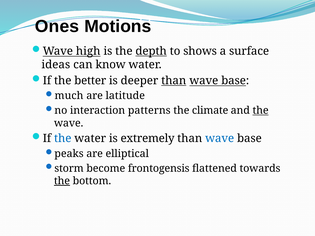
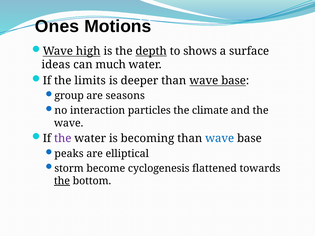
know: know -> much
better: better -> limits
than at (174, 81) underline: present -> none
much: much -> group
latitude: latitude -> seasons
patterns: patterns -> particles
the at (261, 111) underline: present -> none
the at (63, 139) colour: blue -> purple
extremely: extremely -> becoming
frontogensis: frontogensis -> cyclogenesis
